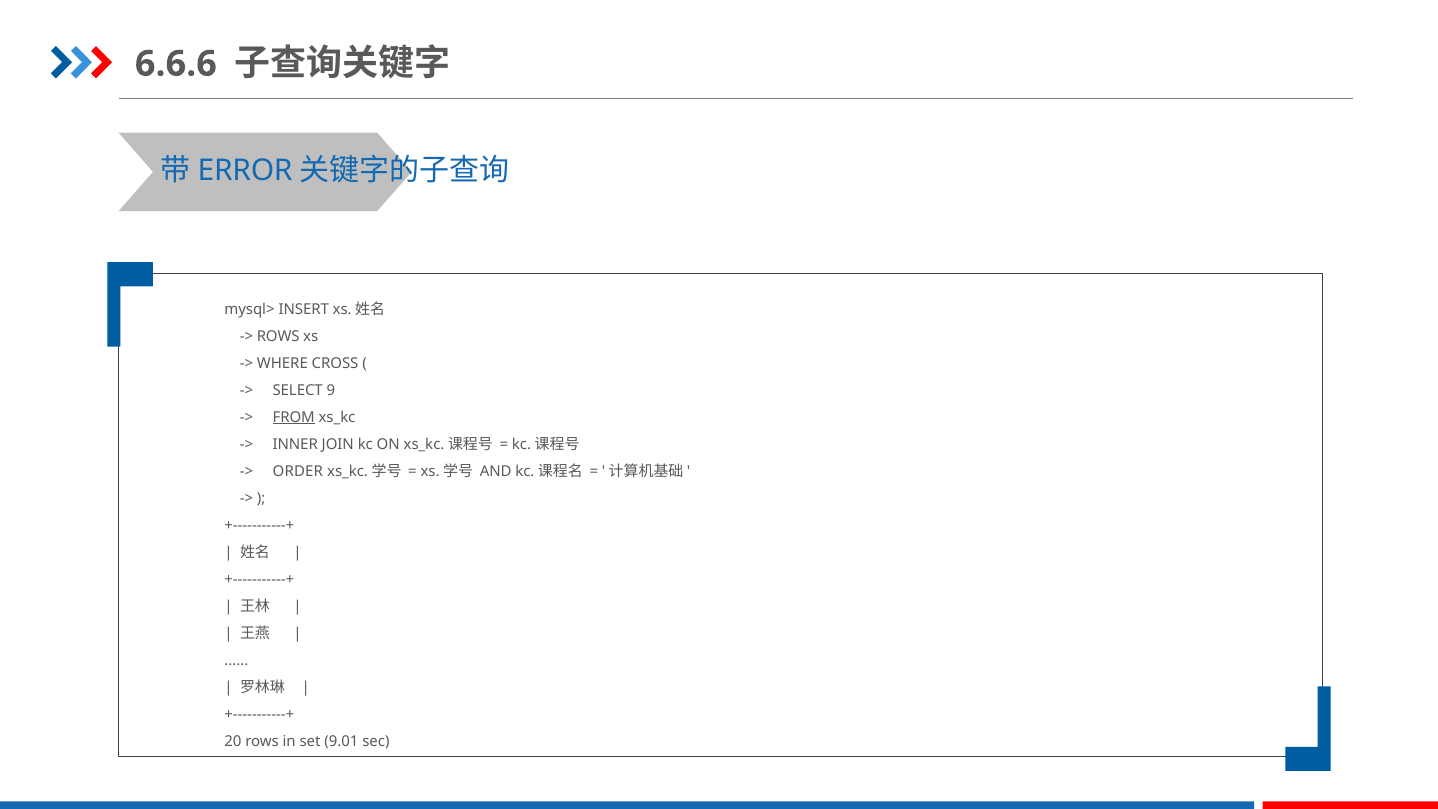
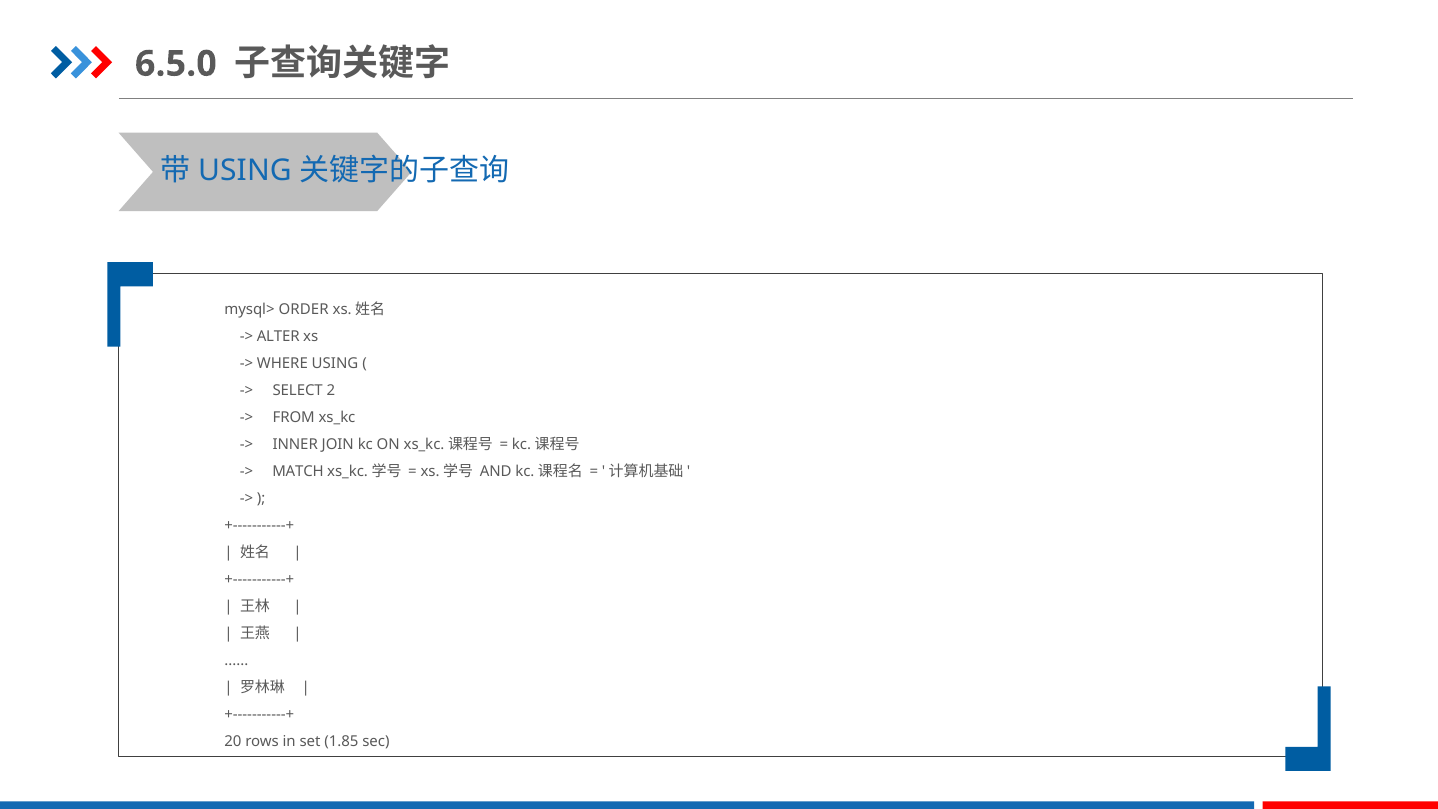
6.6.6: 6.6.6 -> 6.5.0
ERROR at (245, 171): ERROR -> USING
INSERT: INSERT -> ORDER
ROWS at (278, 336): ROWS -> ALTER
WHERE CROSS: CROSS -> USING
9: 9 -> 2
FROM underline: present -> none
ORDER: ORDER -> MATCH
9.01: 9.01 -> 1.85
